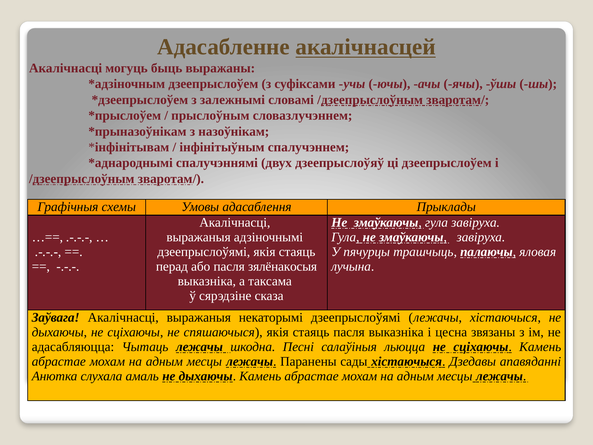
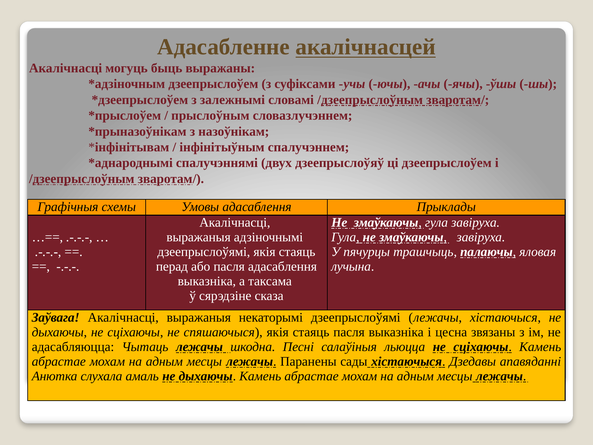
пасля зялёнакосыя: зялёнакосыя -> адасаблення
